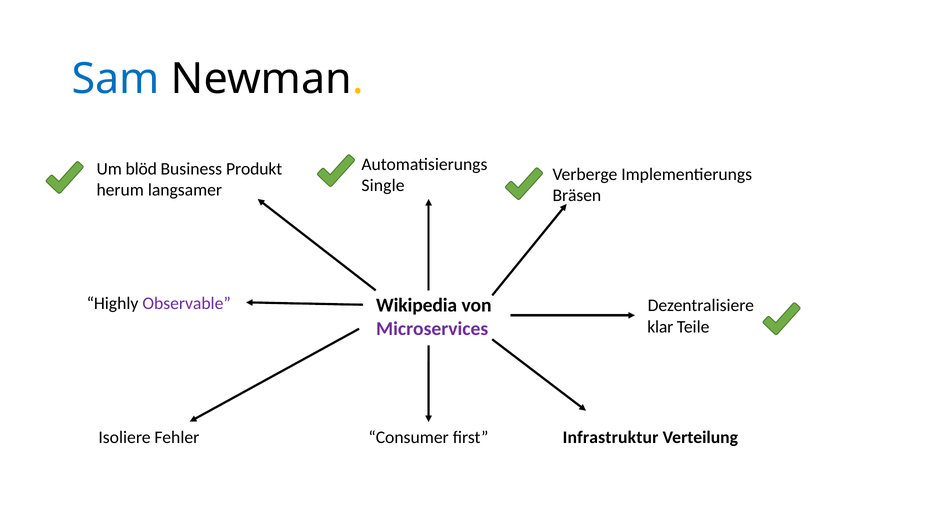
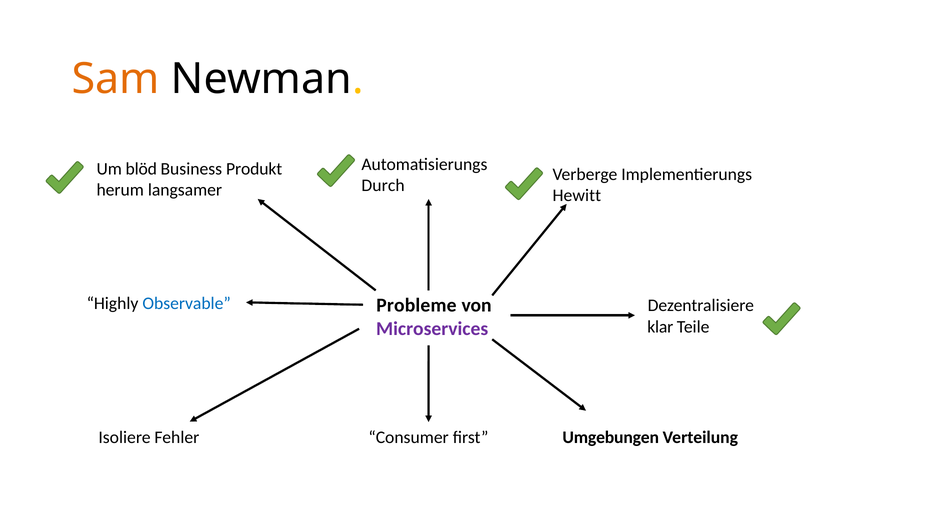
Sam colour: blue -> orange
Single: Single -> Durch
Bräsen: Bräsen -> Hewitt
Observable colour: purple -> blue
Wikipedia: Wikipedia -> Probleme
Infrastruktur: Infrastruktur -> Umgebungen
